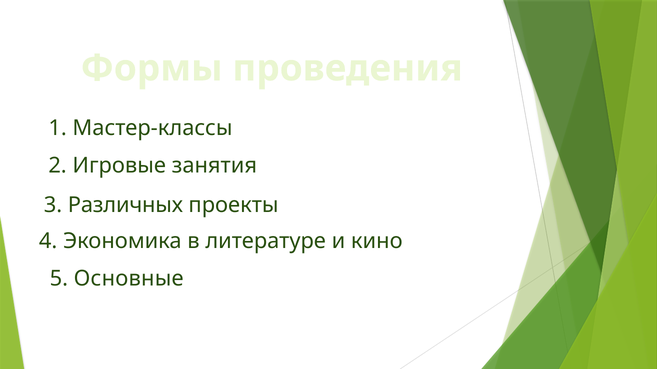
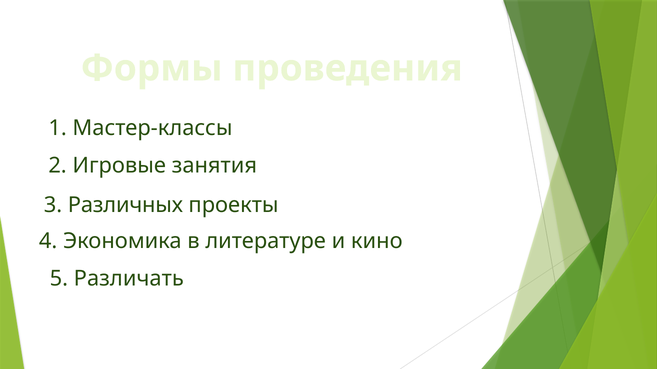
Основные: Основные -> Различать
